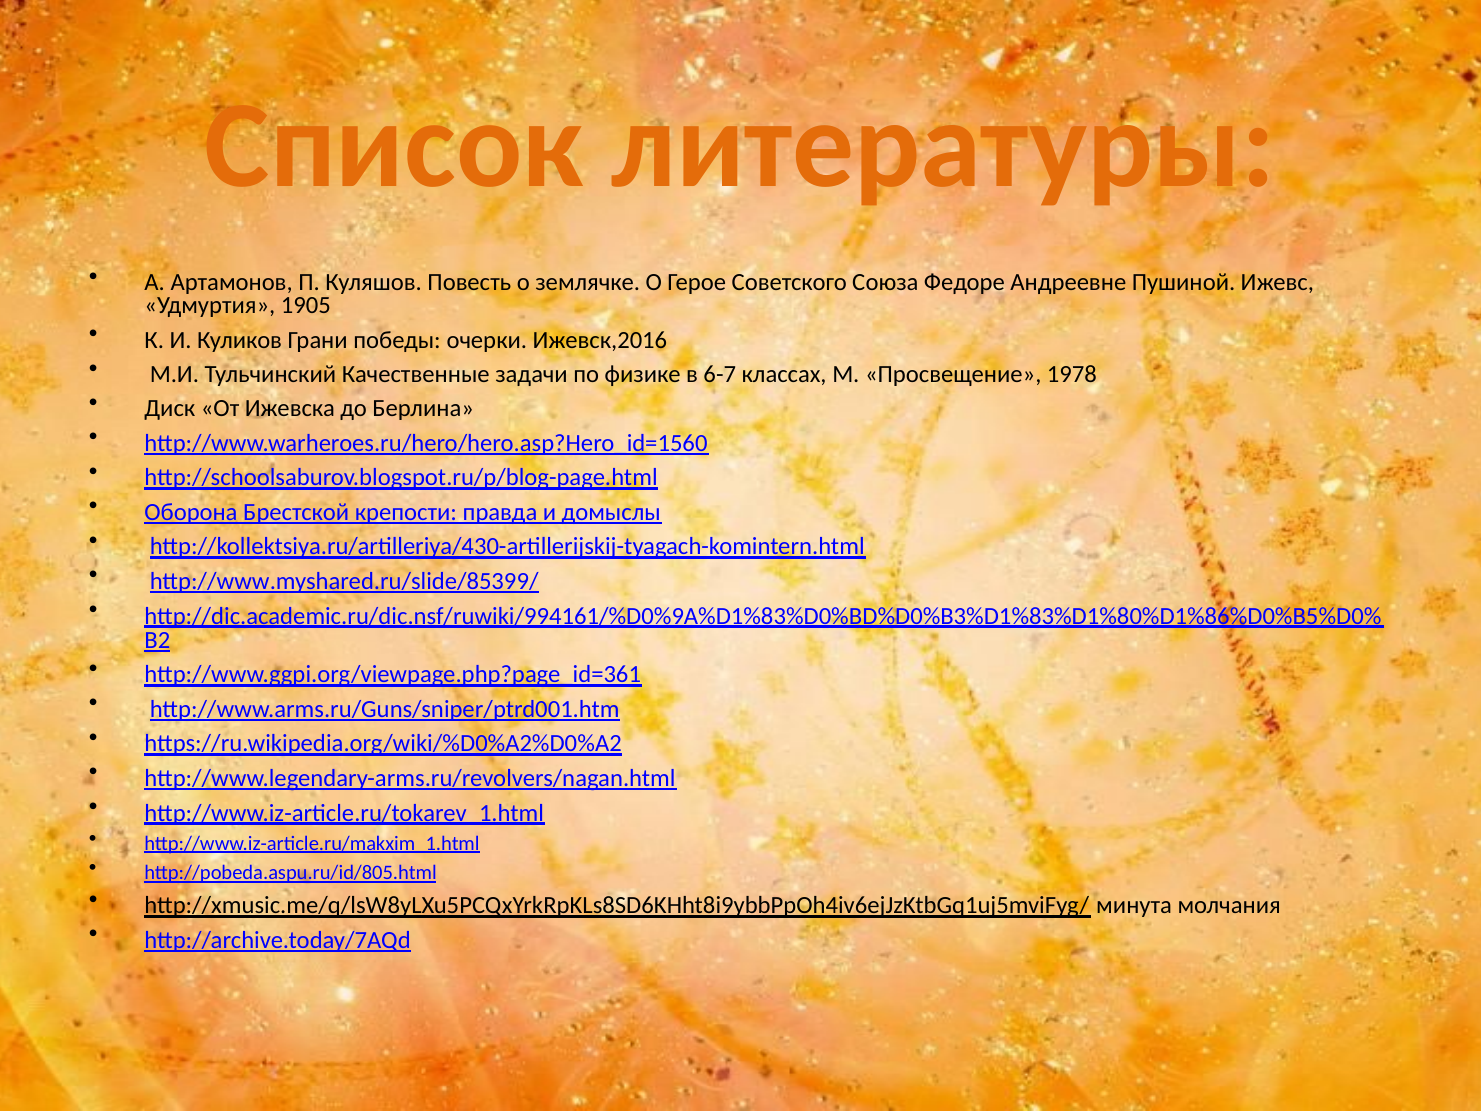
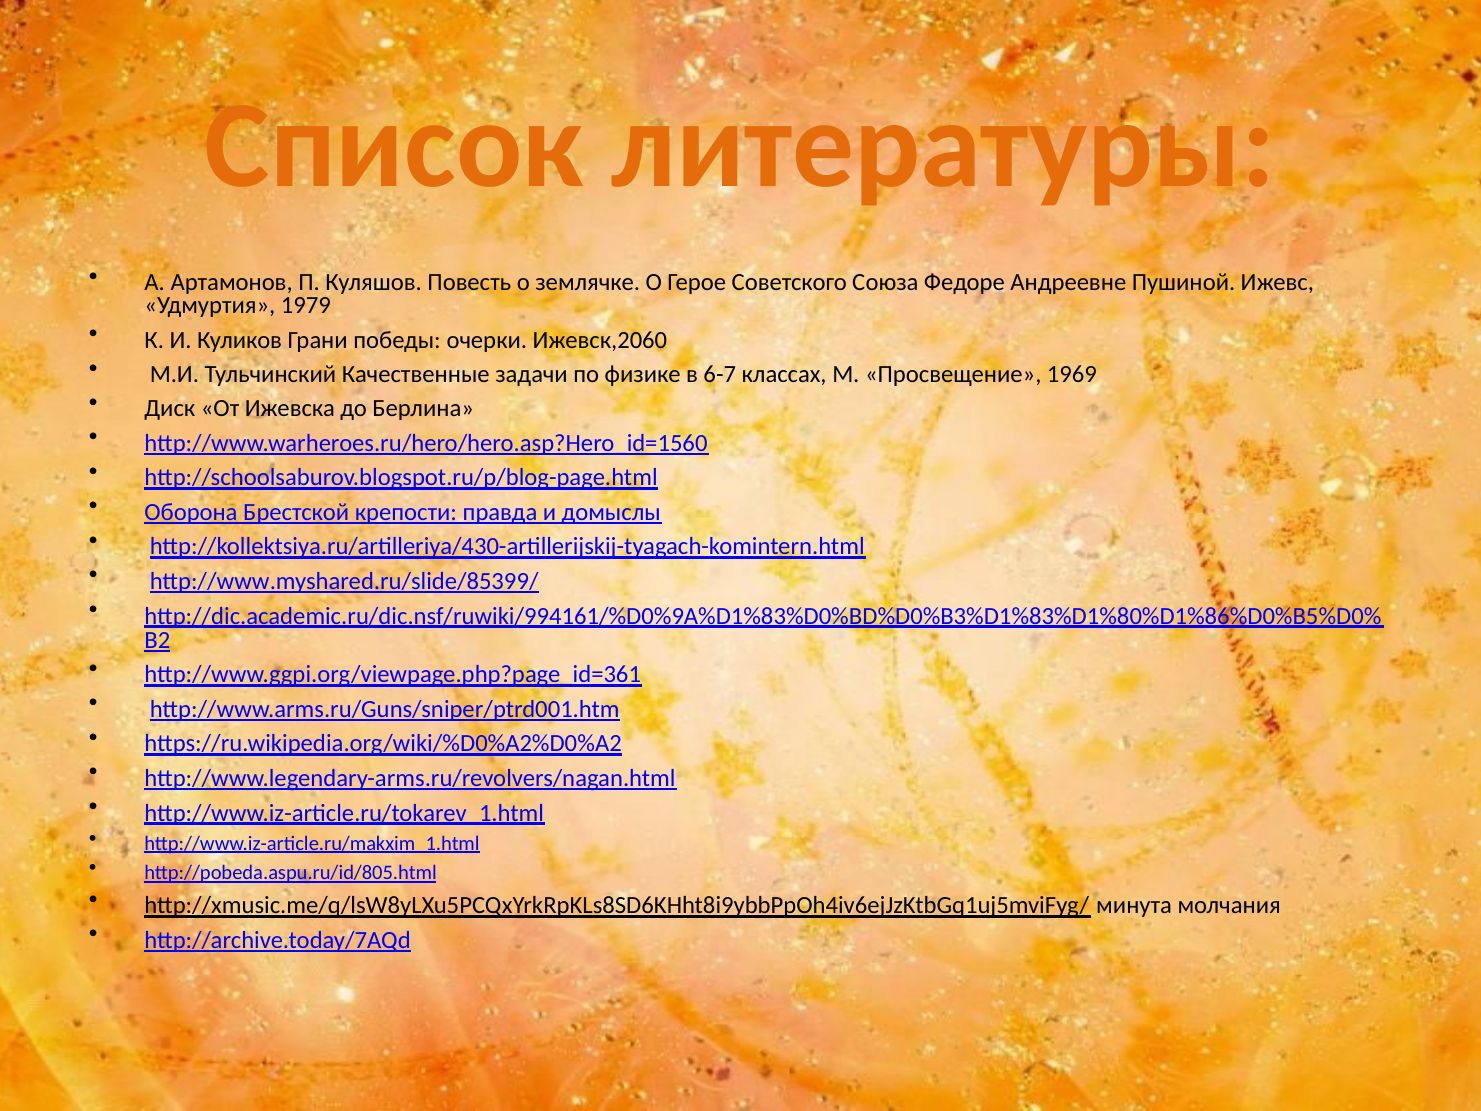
1905: 1905 -> 1979
Ижевск,2016: Ижевск,2016 -> Ижевск,2060
1978: 1978 -> 1969
